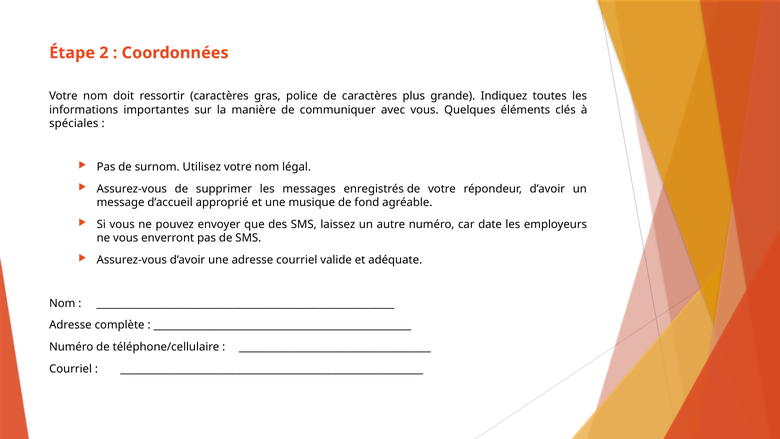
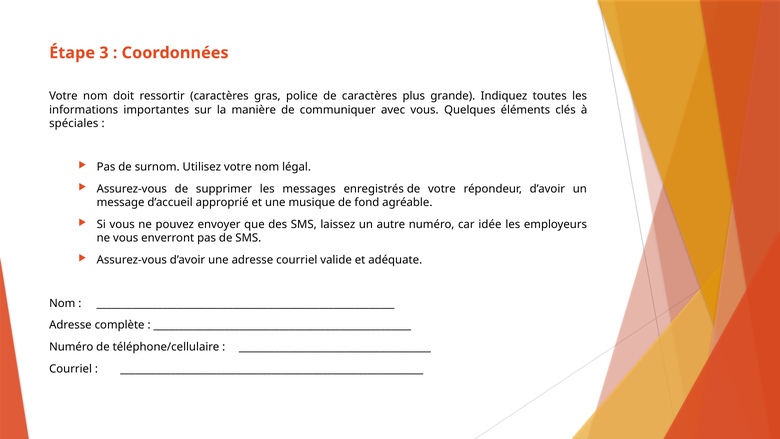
2: 2 -> 3
date: date -> idée
